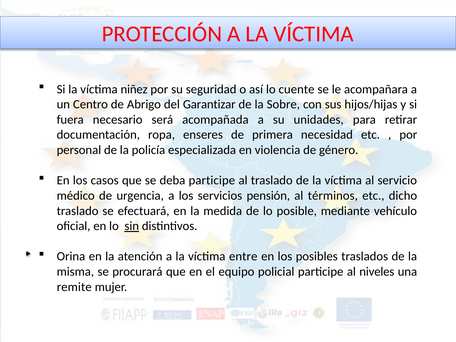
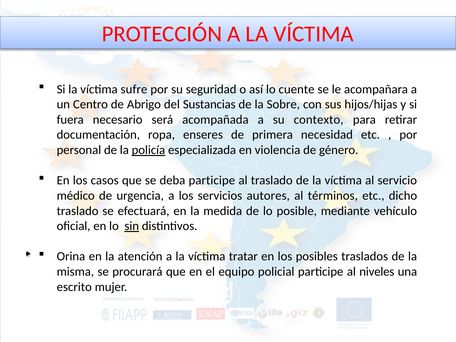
niñez: niñez -> sufre
Garantizar: Garantizar -> Sustancias
unidades: unidades -> contexto
policía underline: none -> present
pensión: pensión -> autores
entre: entre -> tratar
remite: remite -> escrito
